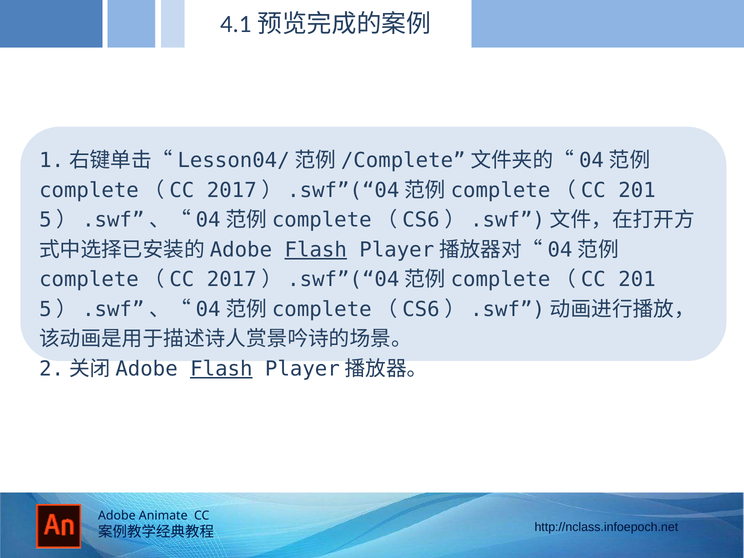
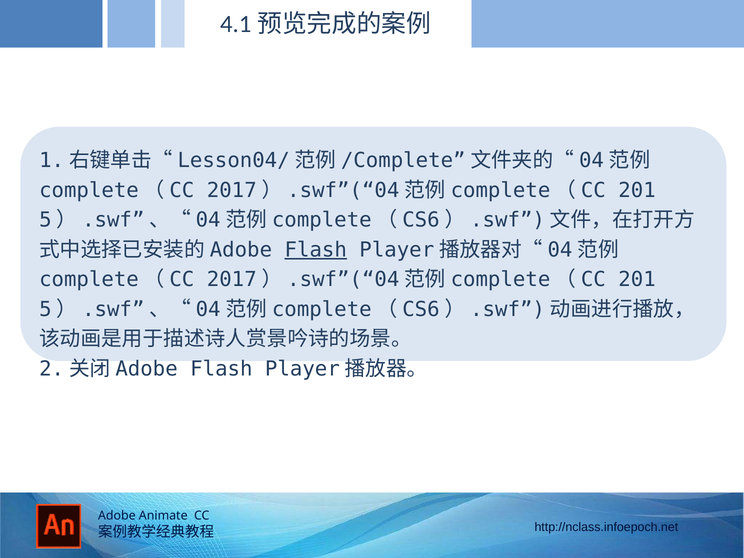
Flash at (221, 369) underline: present -> none
